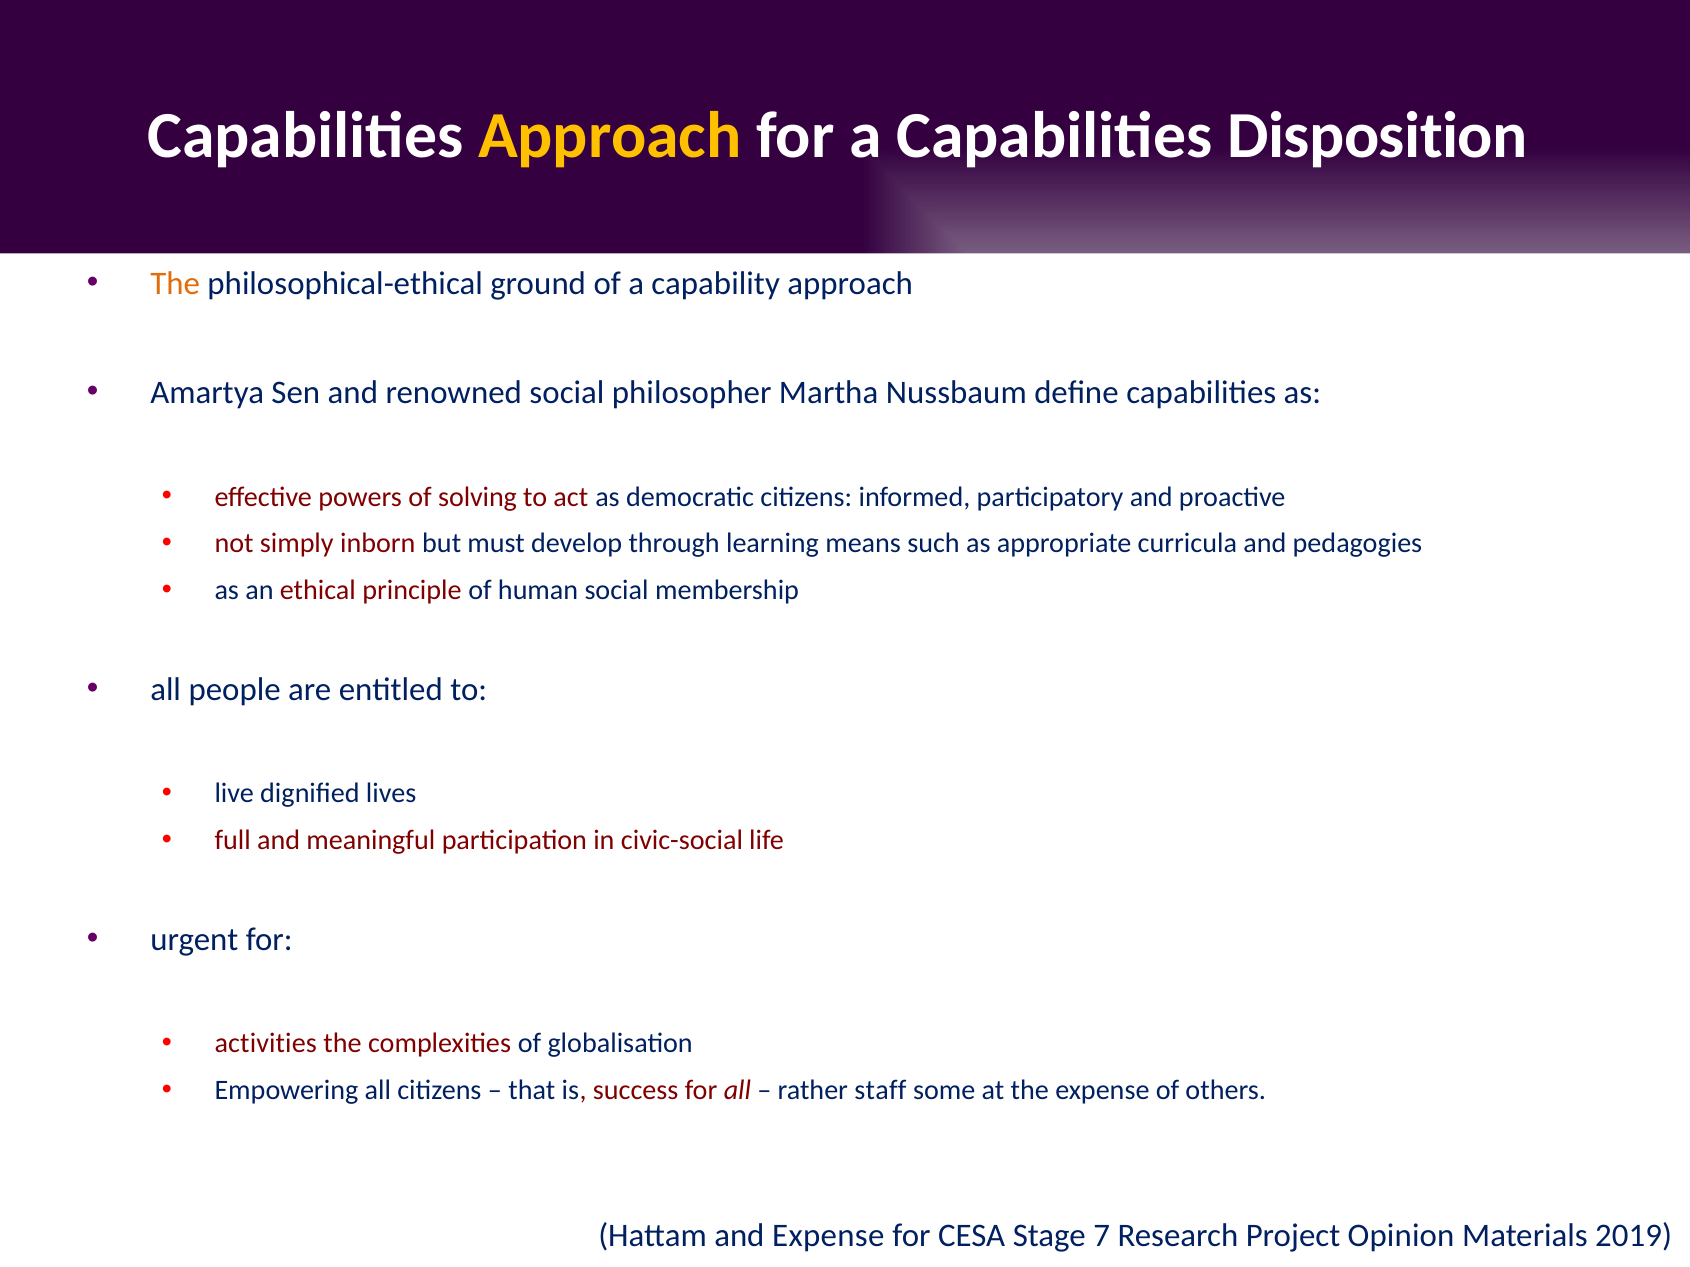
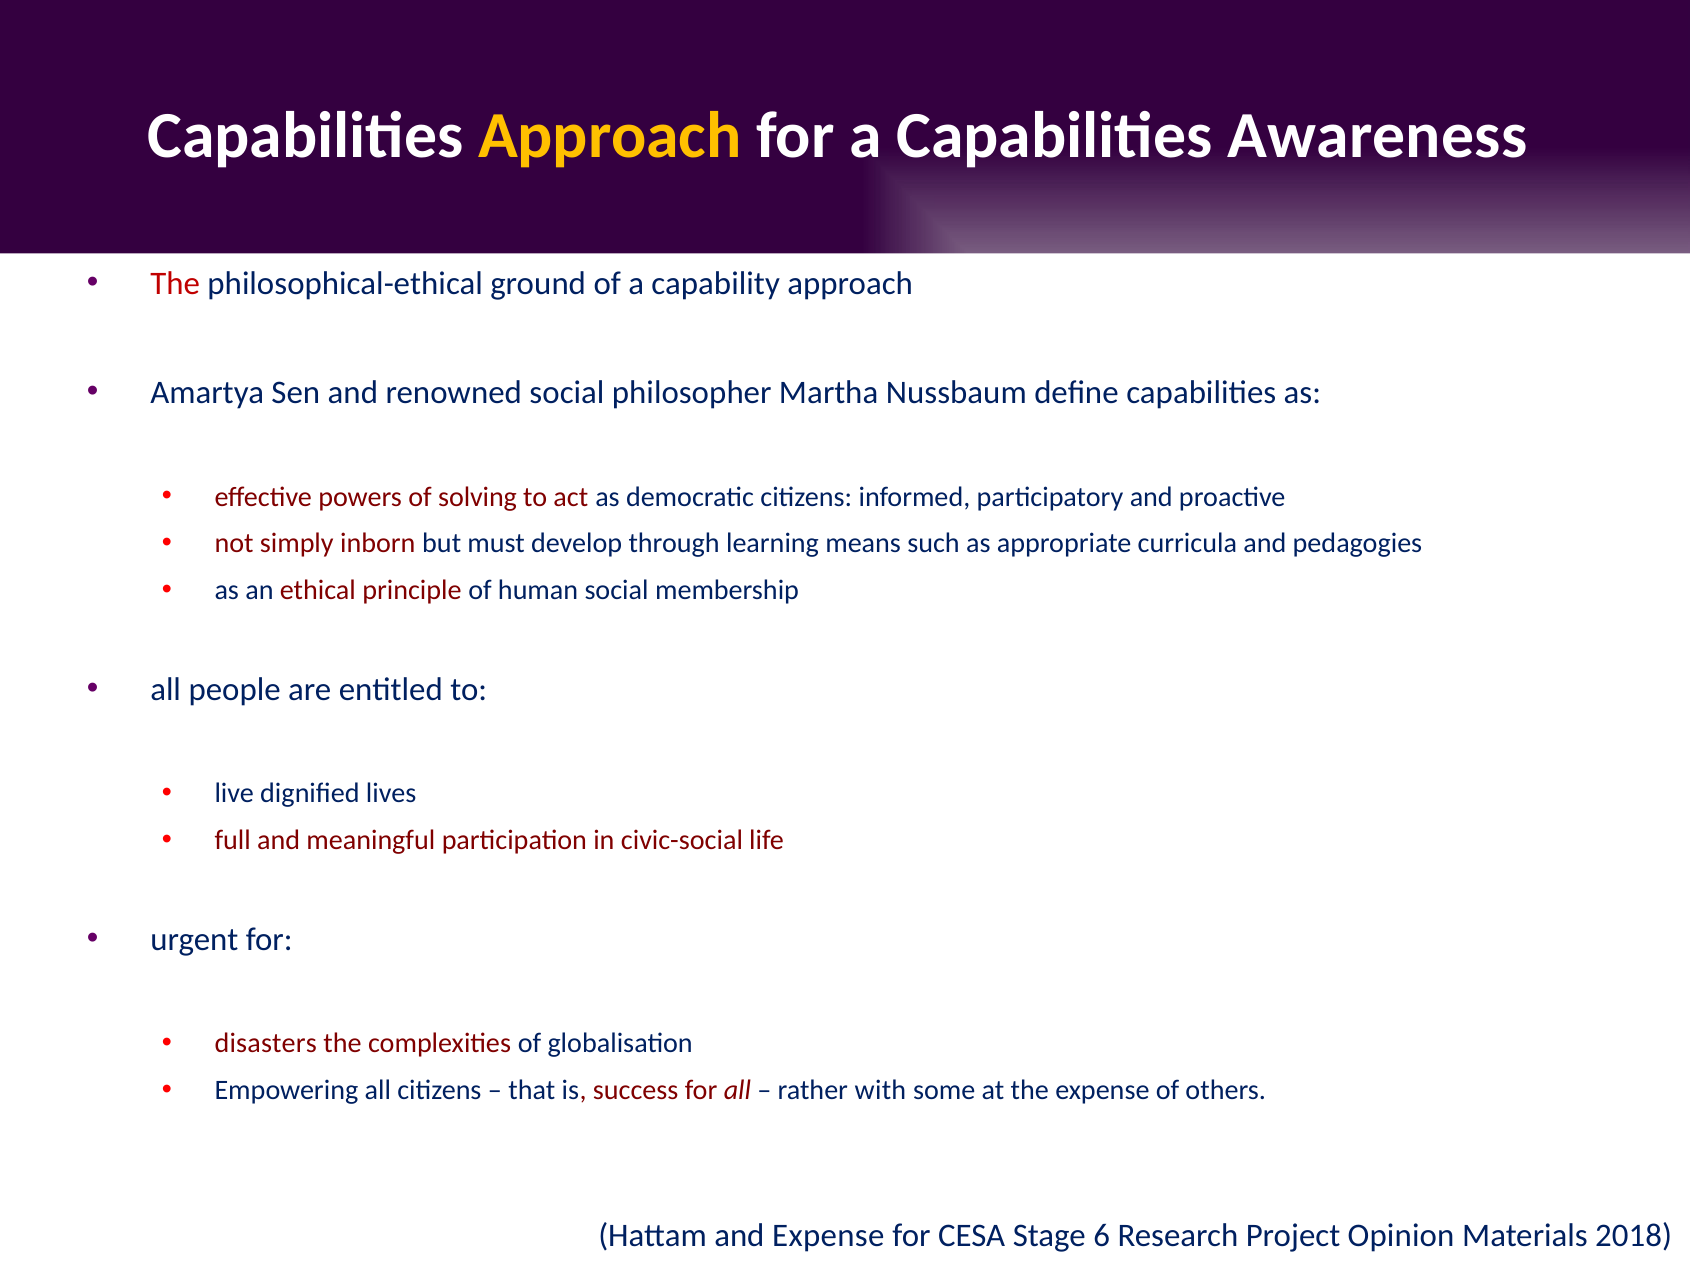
Disposition: Disposition -> Awareness
The at (175, 284) colour: orange -> red
activities: activities -> disasters
staff: staff -> with
7: 7 -> 6
2019: 2019 -> 2018
